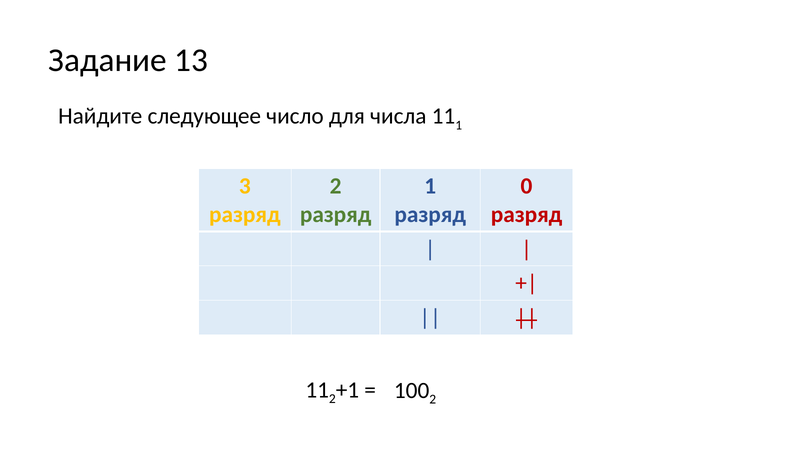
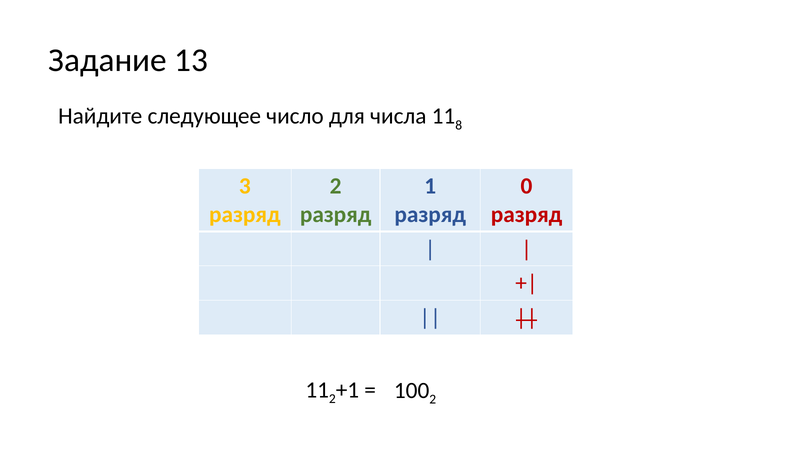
1 at (459, 125): 1 -> 8
